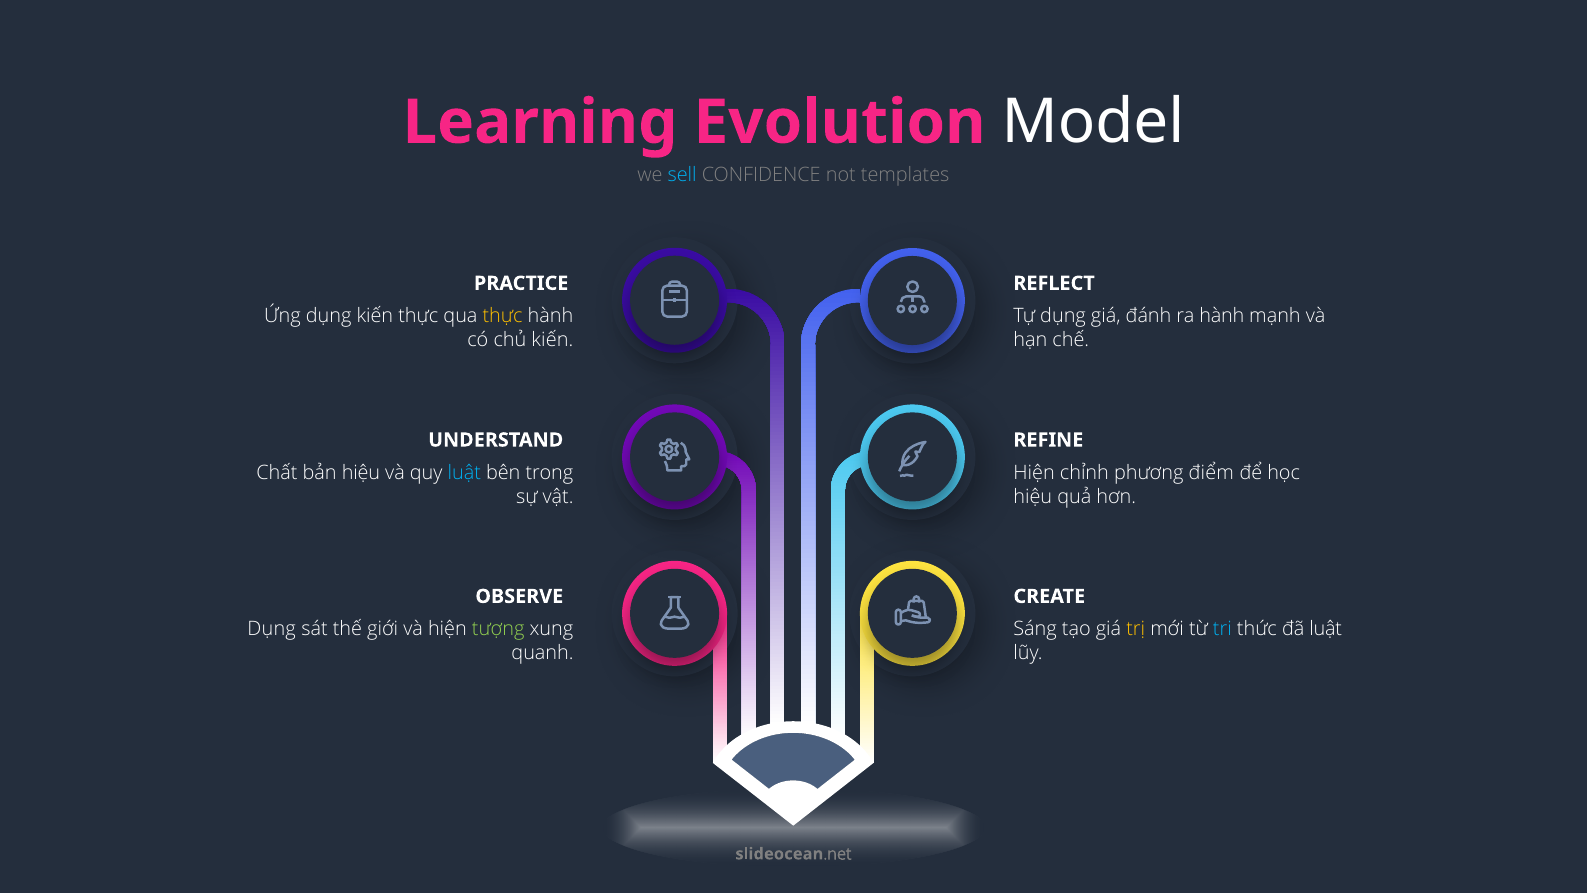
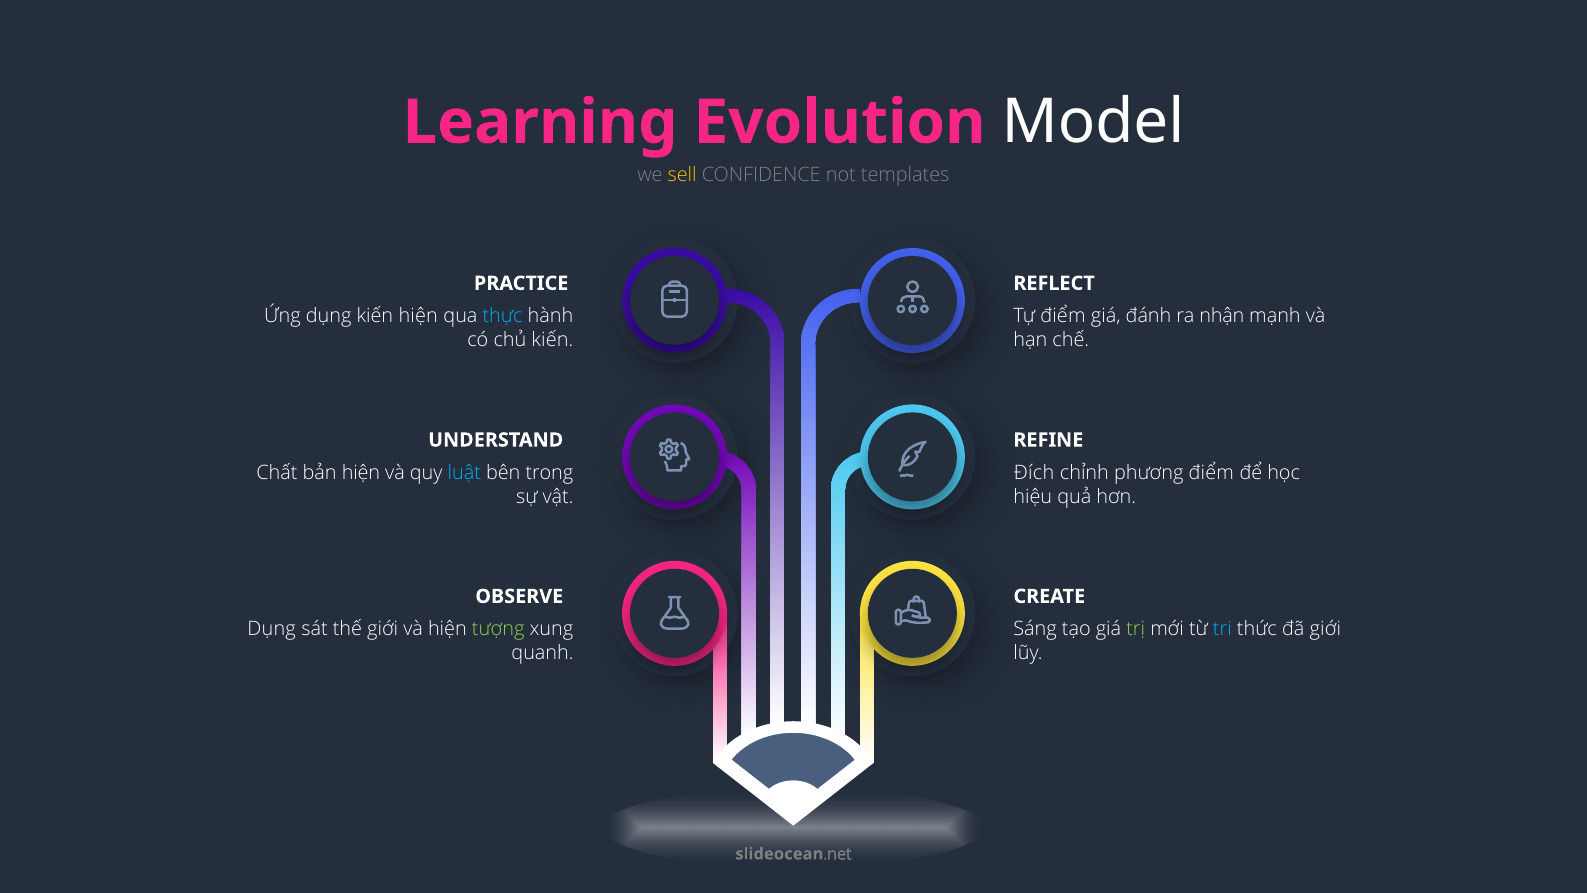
sell colour: light blue -> yellow
kiến thực: thực -> hiện
thực at (503, 316) colour: yellow -> light blue
Tự dụng: dụng -> điểm
ra hành: hành -> nhận
bản hiệu: hiệu -> hiện
Hiện at (1034, 473): Hiện -> Đích
trị colour: yellow -> light green
đã luật: luật -> giới
